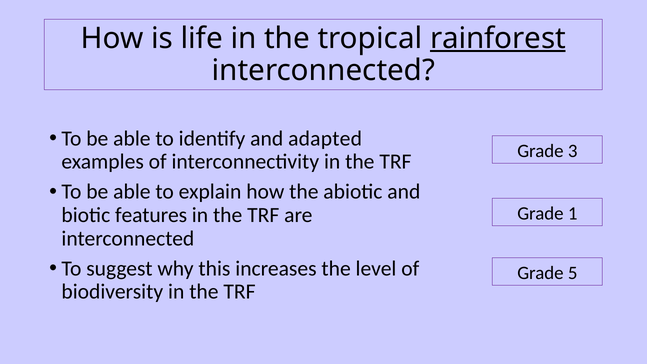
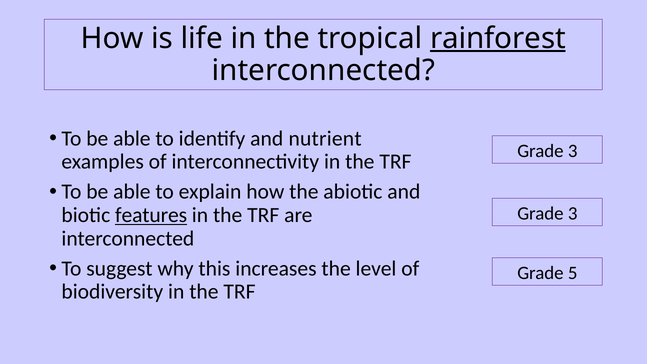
adapted: adapted -> nutrient
1 at (573, 213): 1 -> 3
features underline: none -> present
